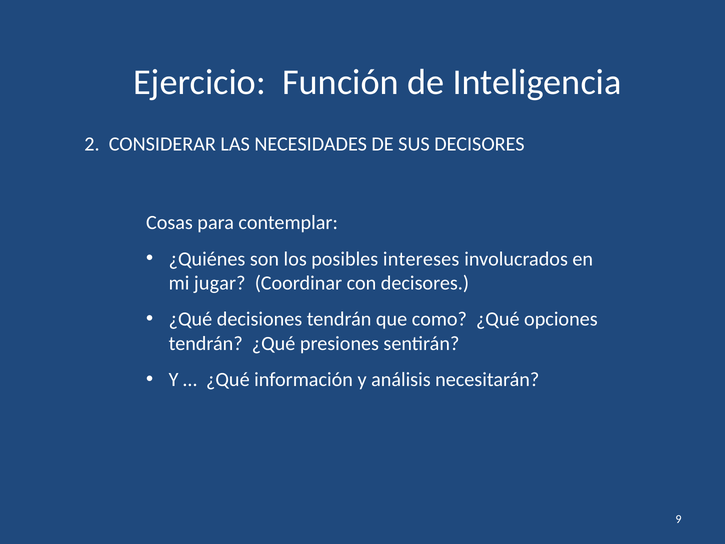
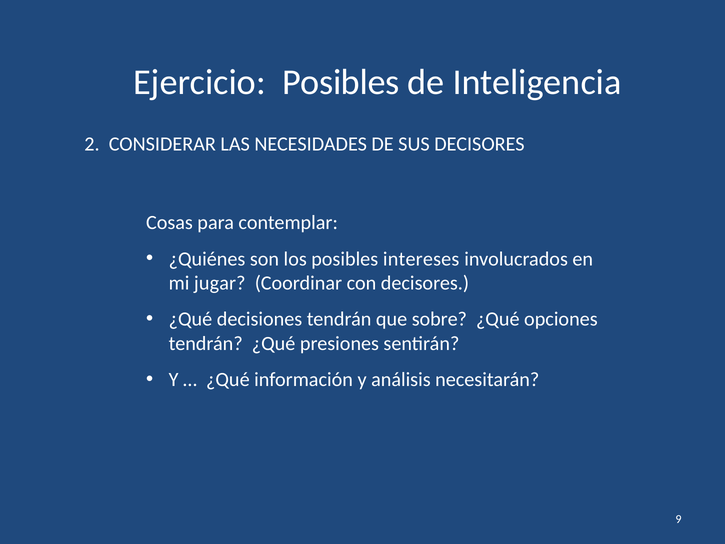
Ejercicio Función: Función -> Posibles
como: como -> sobre
